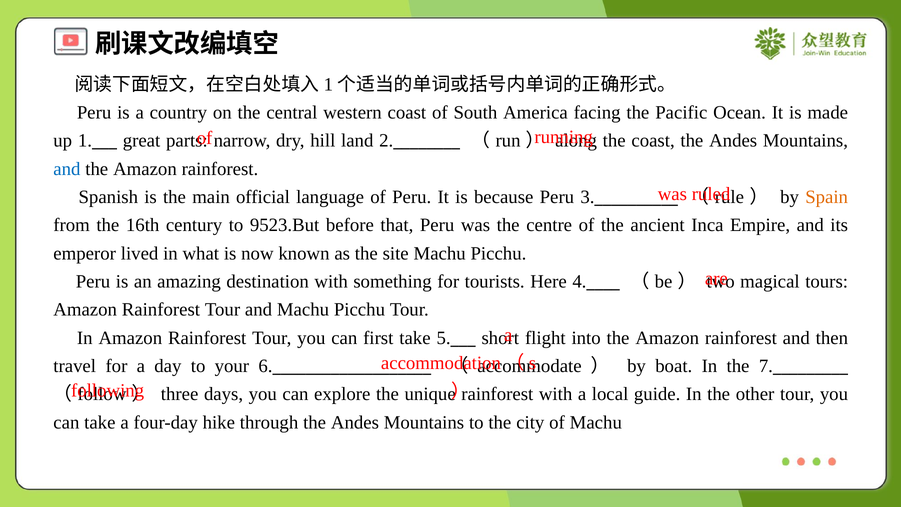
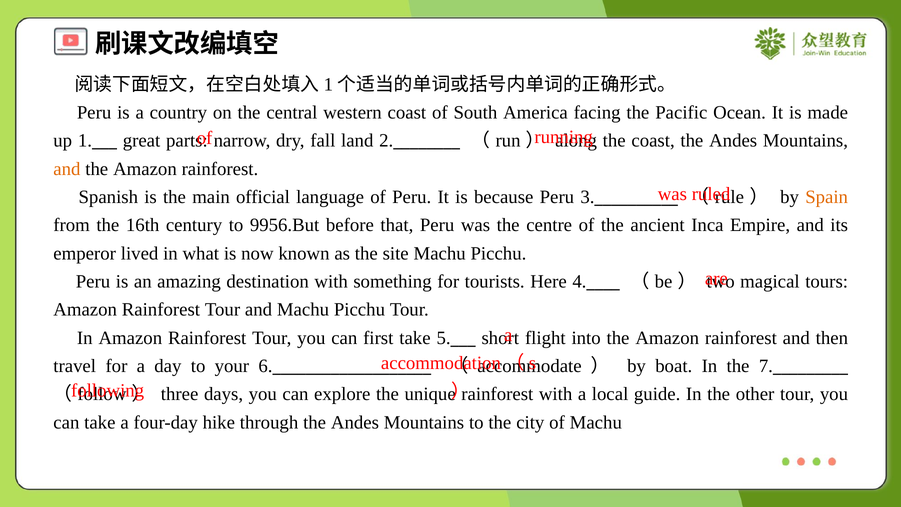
hill: hill -> fall
and at (67, 169) colour: blue -> orange
9523.But: 9523.But -> 9956.But
